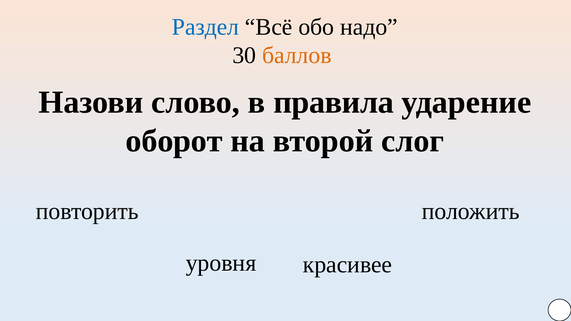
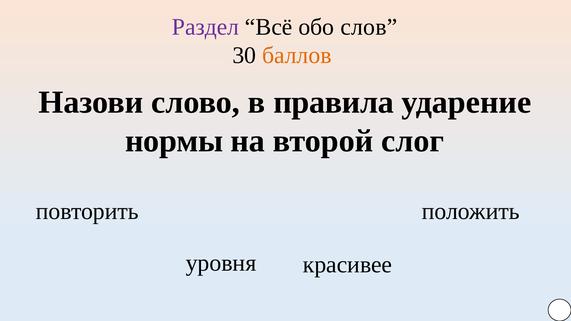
Раздел colour: blue -> purple
надо: надо -> слов
оборот: оборот -> нормы
